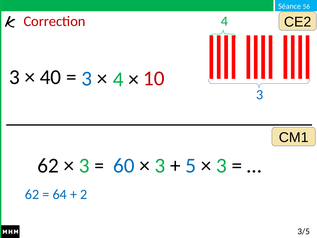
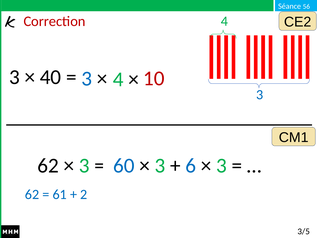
5: 5 -> 6
64: 64 -> 61
